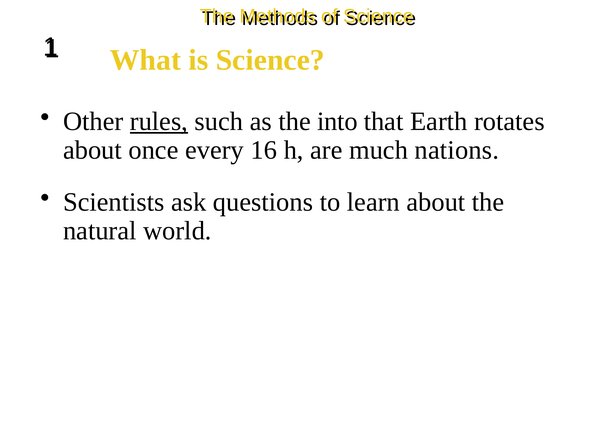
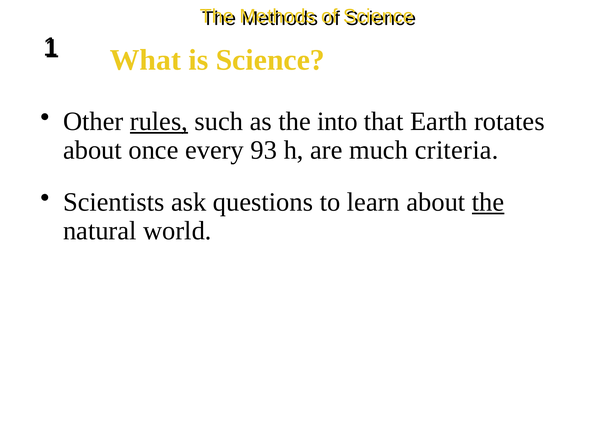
16: 16 -> 93
nations: nations -> criteria
the at (488, 202) underline: none -> present
